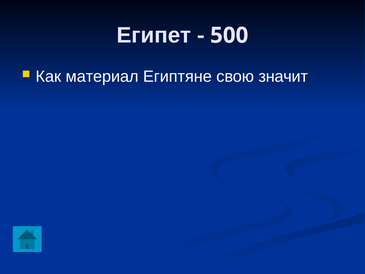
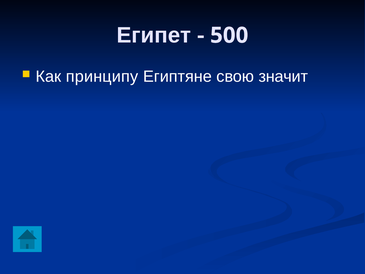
материал: материал -> принципу
